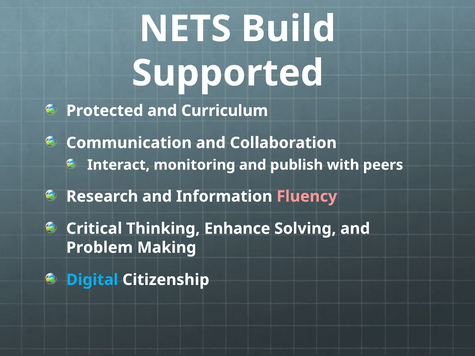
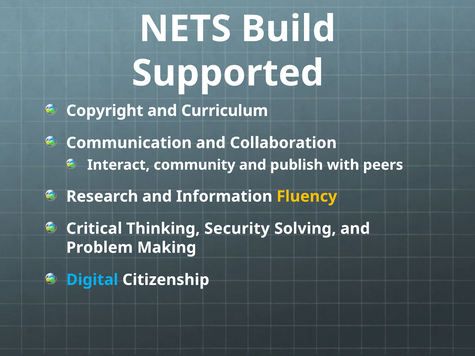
Protected: Protected -> Copyright
monitoring: monitoring -> community
Fluency colour: pink -> yellow
Enhance: Enhance -> Security
